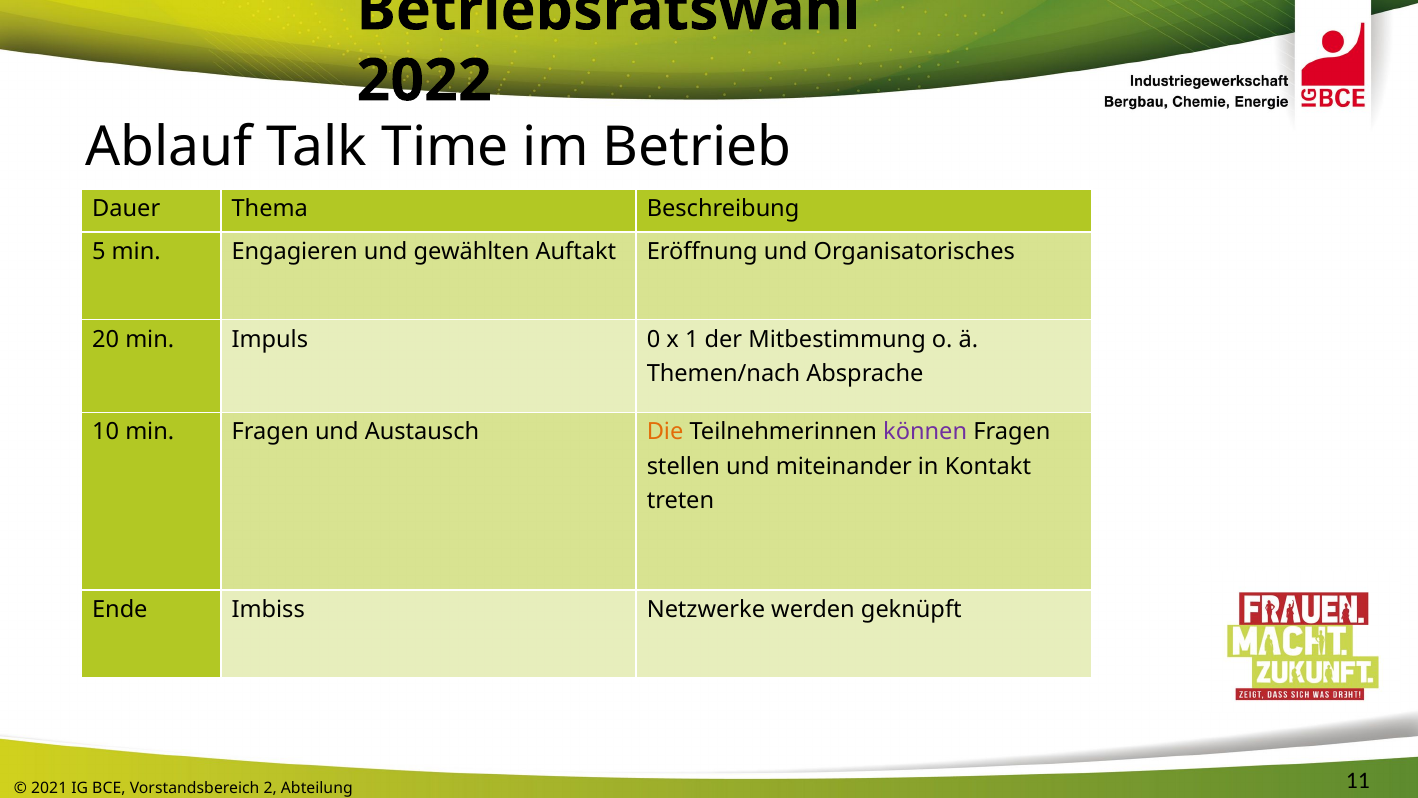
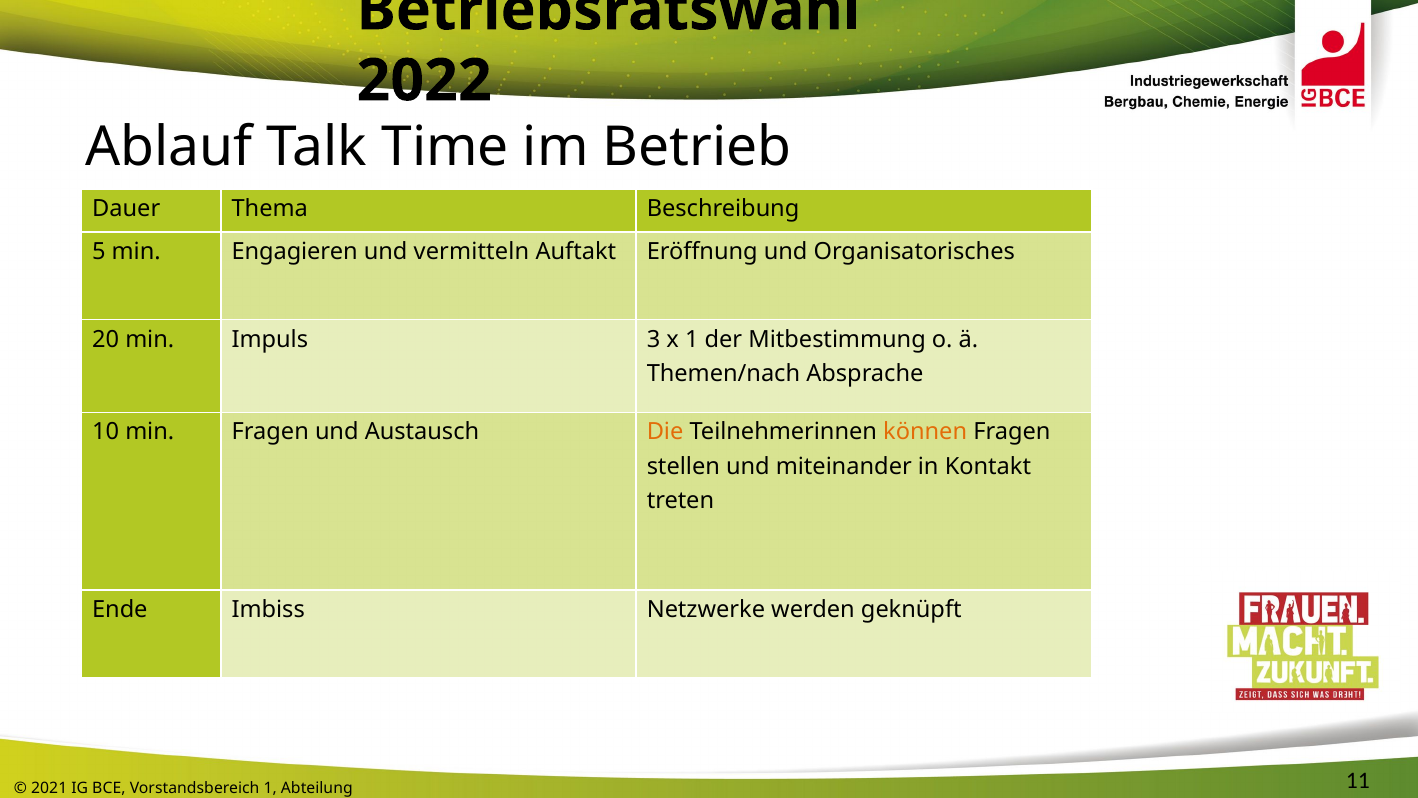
gewählten: gewählten -> vermitteln
0: 0 -> 3
können colour: purple -> orange
2 at (270, 788): 2 -> 1
